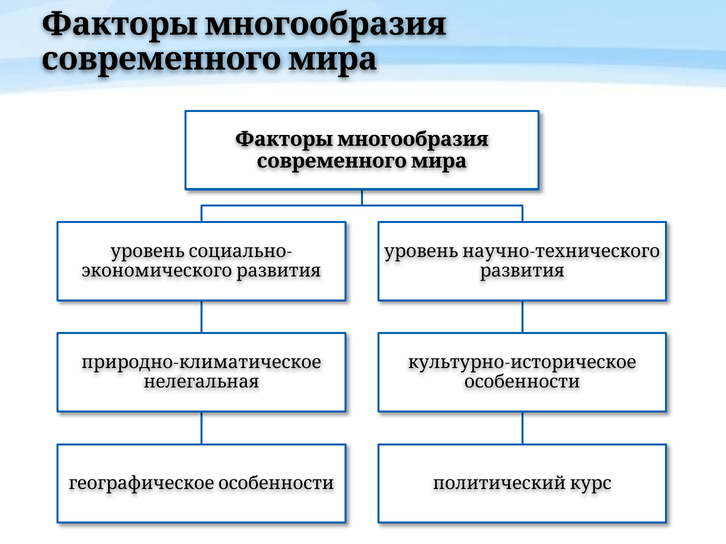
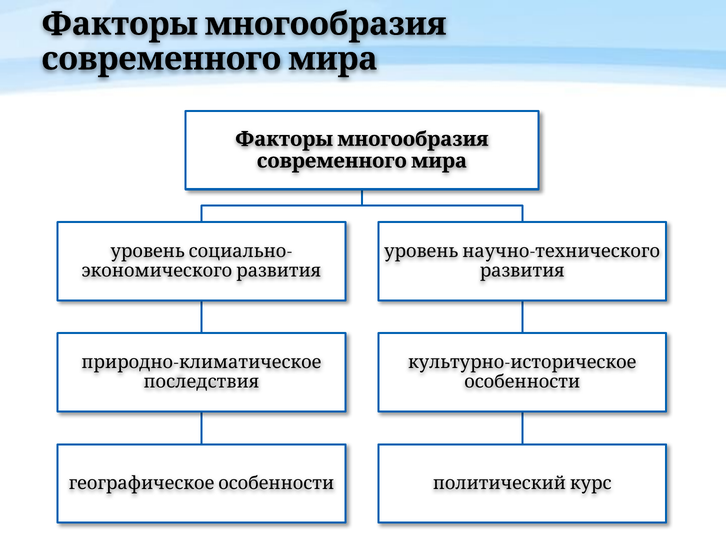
нелегальная: нелегальная -> последствия
